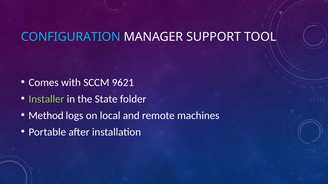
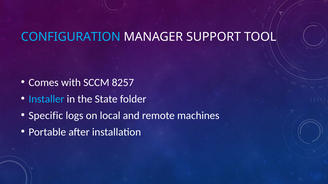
9621: 9621 -> 8257
Installer colour: light green -> light blue
Method: Method -> Specific
